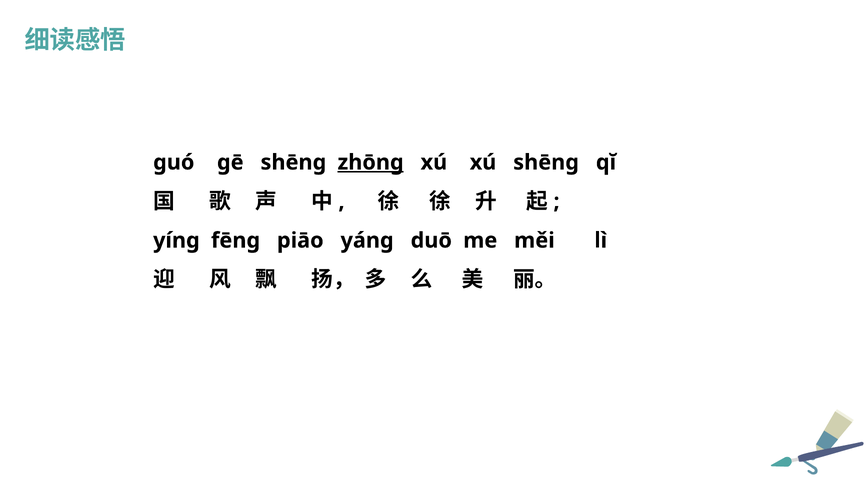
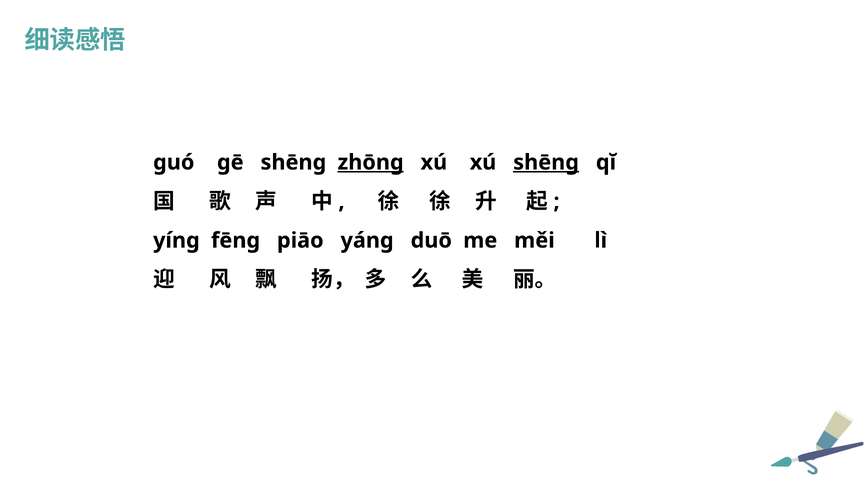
shēng at (546, 162) underline: none -> present
